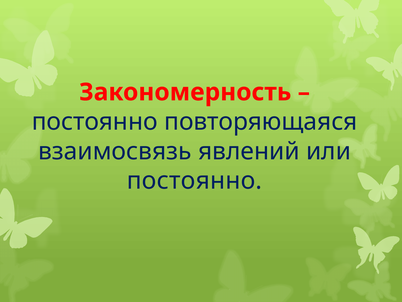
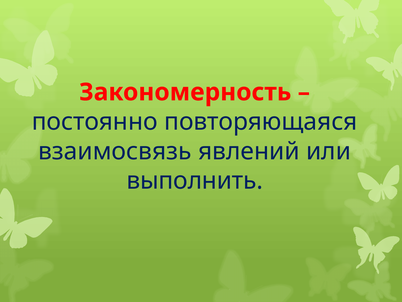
постоянно at (195, 180): постоянно -> выполнить
